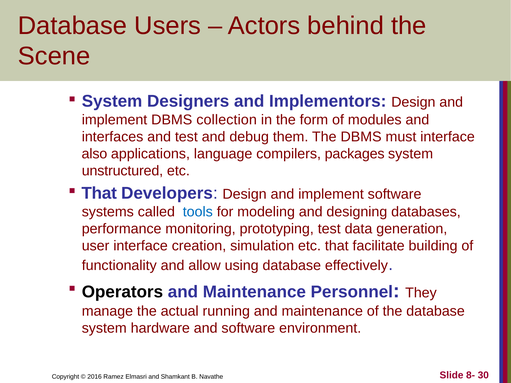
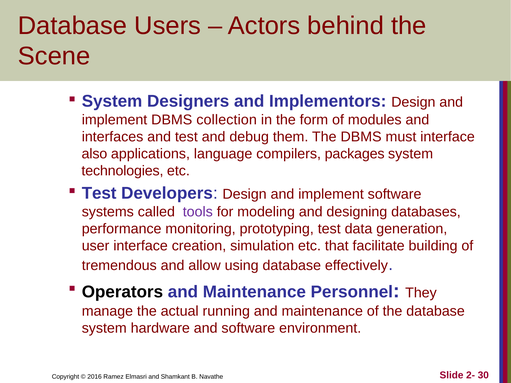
unstructured: unstructured -> technologies
That at (99, 193): That -> Test
tools colour: blue -> purple
functionality: functionality -> tremendous
8-: 8- -> 2-
